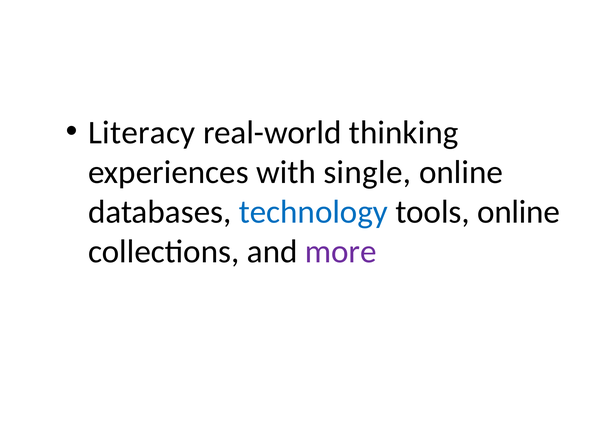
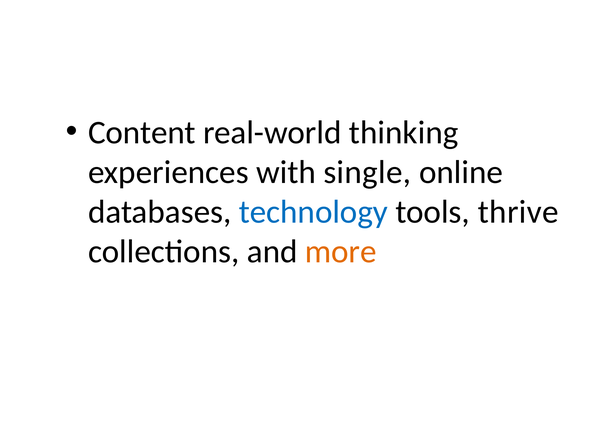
Literacy: Literacy -> Content
tools online: online -> thrive
more colour: purple -> orange
